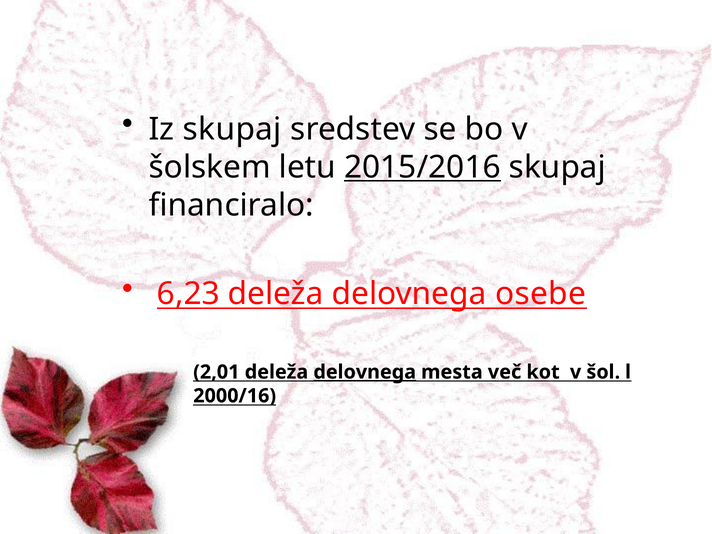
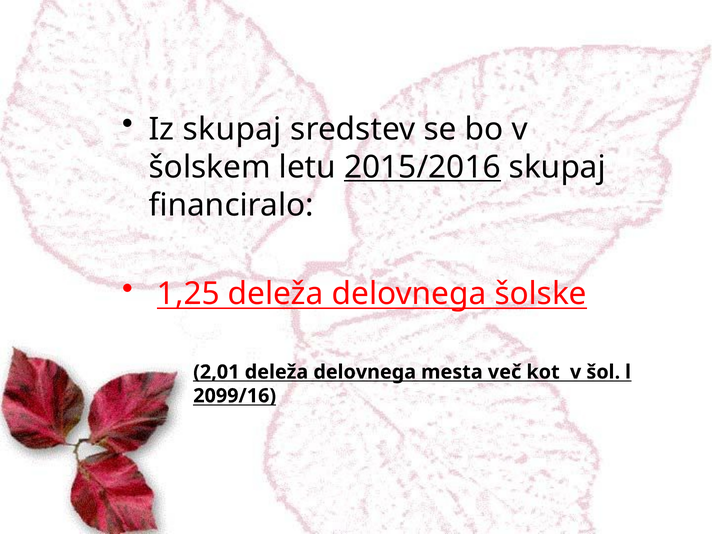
6,23: 6,23 -> 1,25
osebe: osebe -> šolske
delovnega at (365, 372) underline: present -> none
2000/16: 2000/16 -> 2099/16
